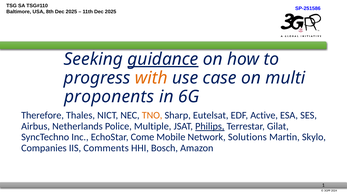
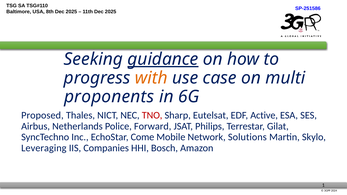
Therefore: Therefore -> Proposed
TNO colour: orange -> red
Multiple: Multiple -> Forward
Philips underline: present -> none
Companies: Companies -> Leveraging
Comments: Comments -> Companies
